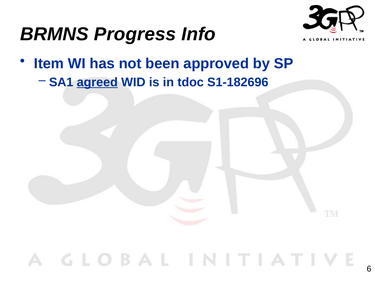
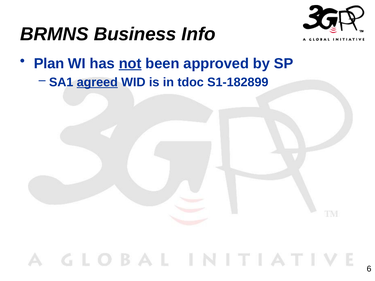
Progress: Progress -> Business
Item: Item -> Plan
not underline: none -> present
S1-182696: S1-182696 -> S1-182899
